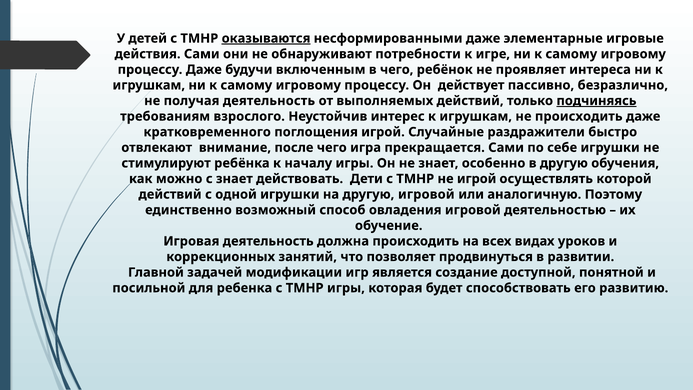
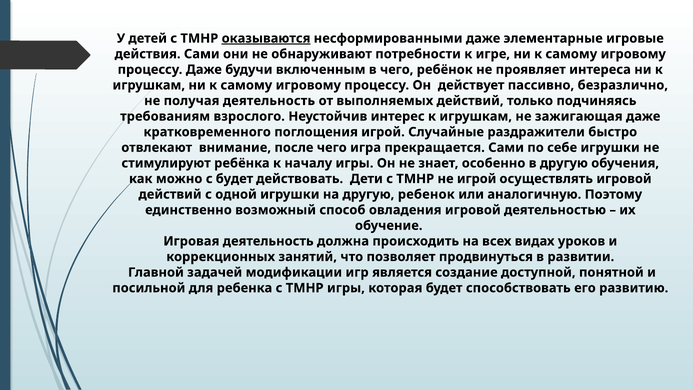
подчиняясь underline: present -> none
не происходить: происходить -> зажигающая
с знает: знает -> будет
осуществлять которой: которой -> игровой
другую игровой: игровой -> ребенок
